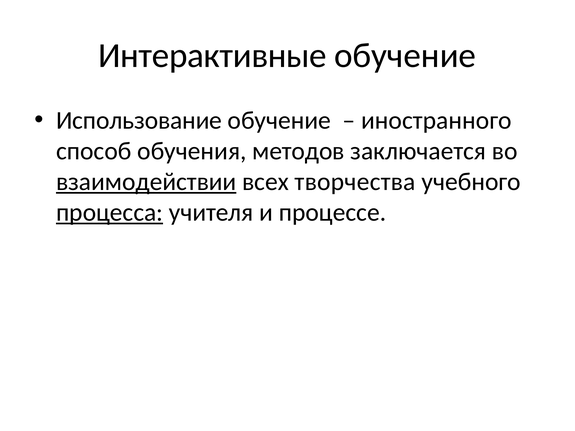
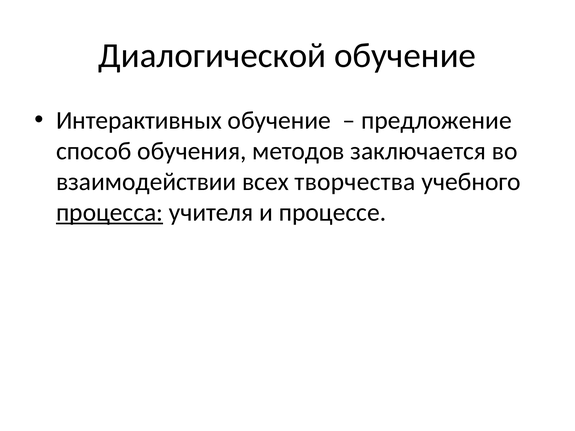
Интерактивные: Интерактивные -> Диалогической
Использование: Использование -> Интерактивных
иностранного: иностранного -> предложение
взаимодействии underline: present -> none
